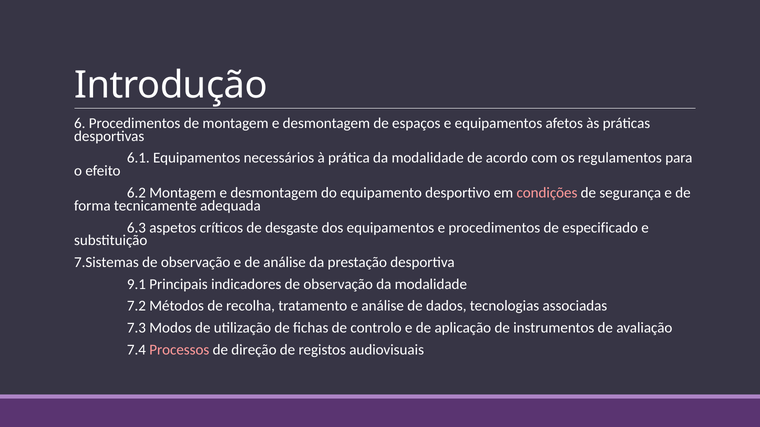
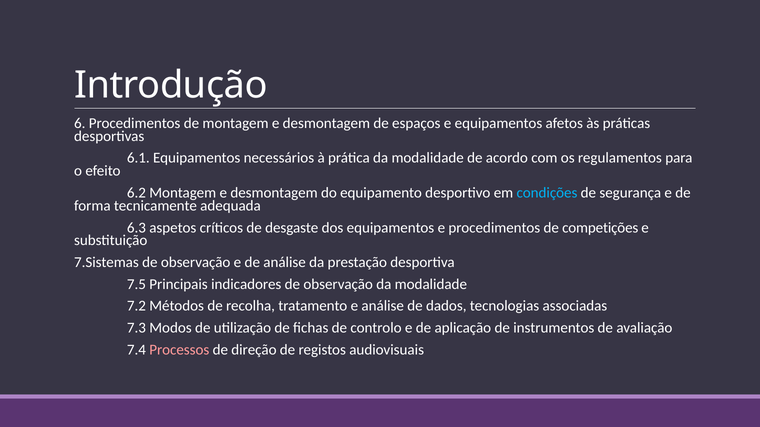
condições colour: pink -> light blue
especificado: especificado -> competições
9.1: 9.1 -> 7.5
